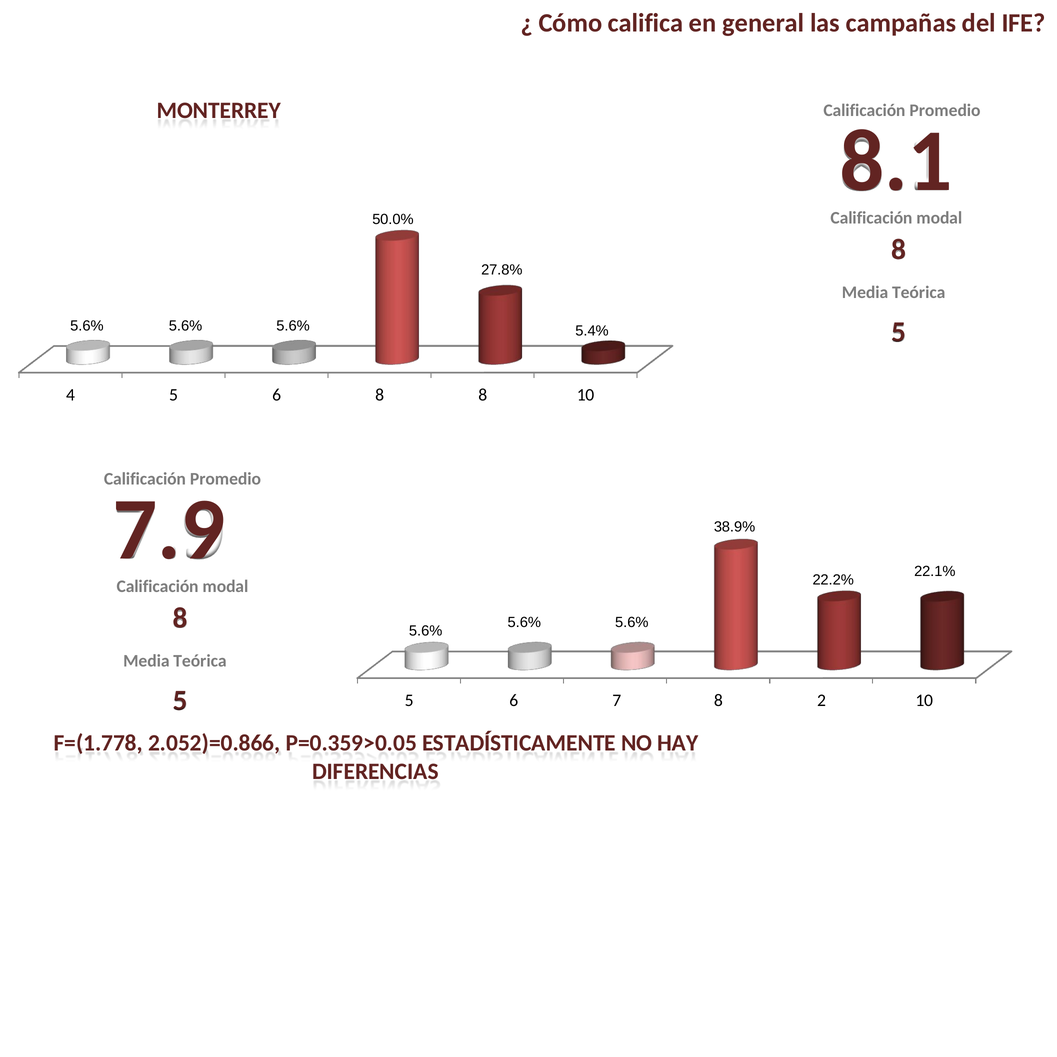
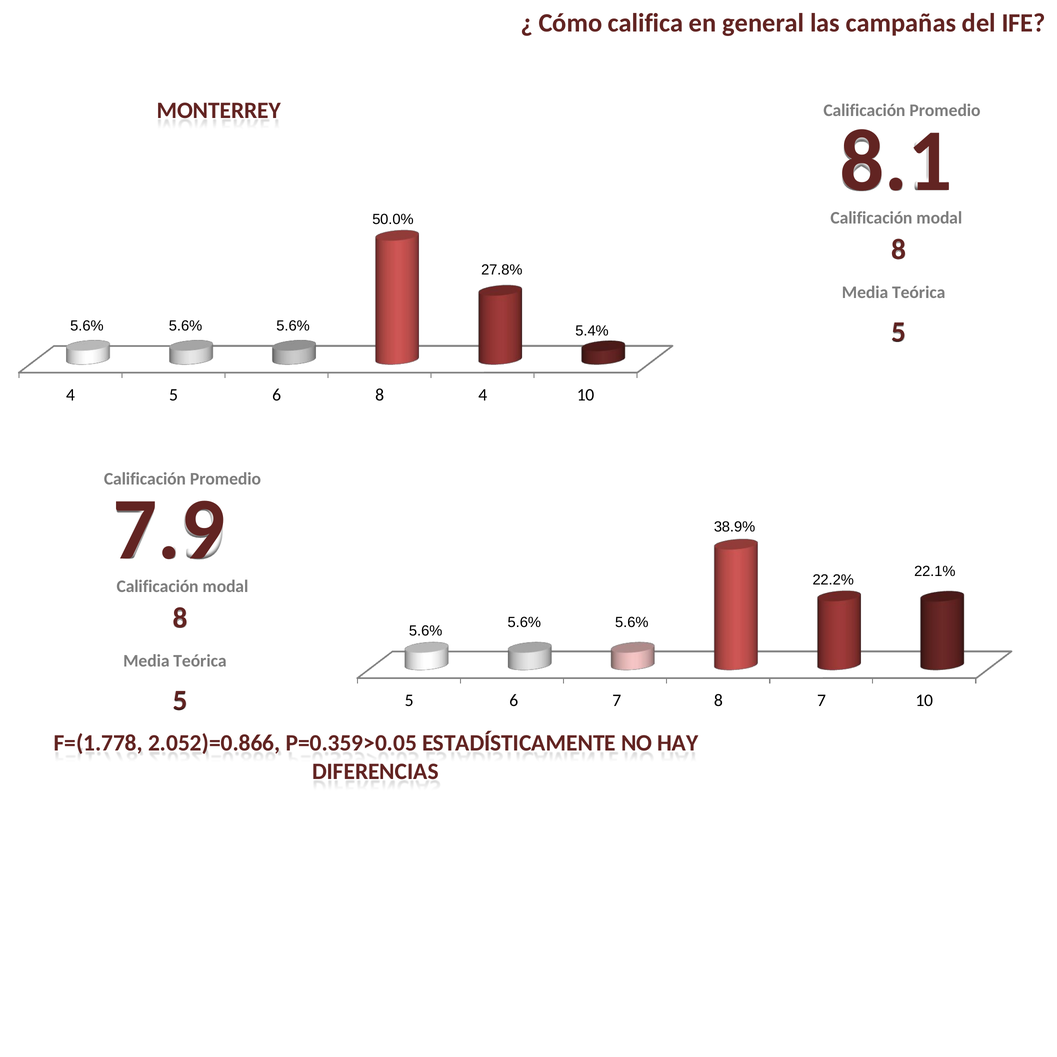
8 8: 8 -> 4
8 2: 2 -> 7
